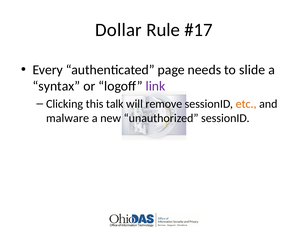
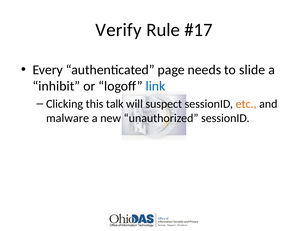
Dollar: Dollar -> Verify
syntax: syntax -> inhibit
link colour: purple -> blue
remove: remove -> suspect
